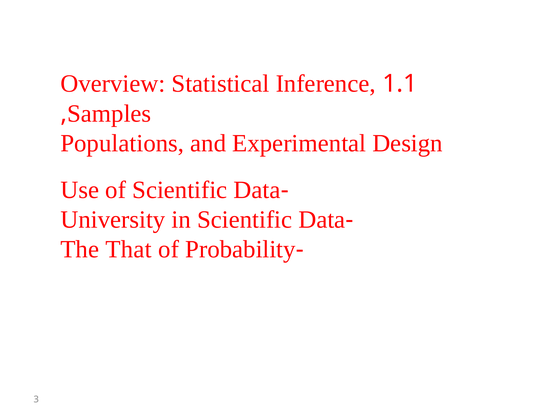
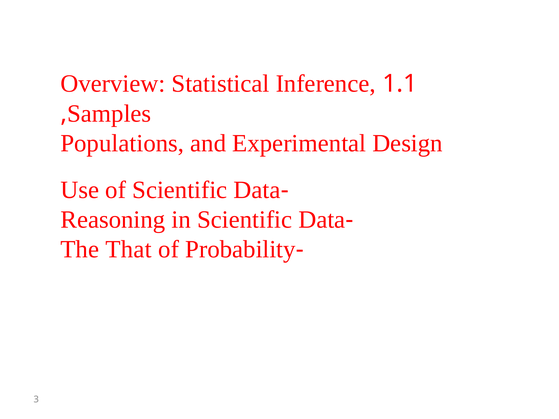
University: University -> Reasoning
